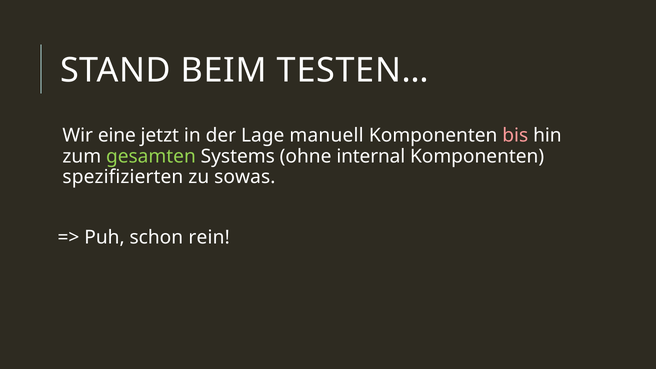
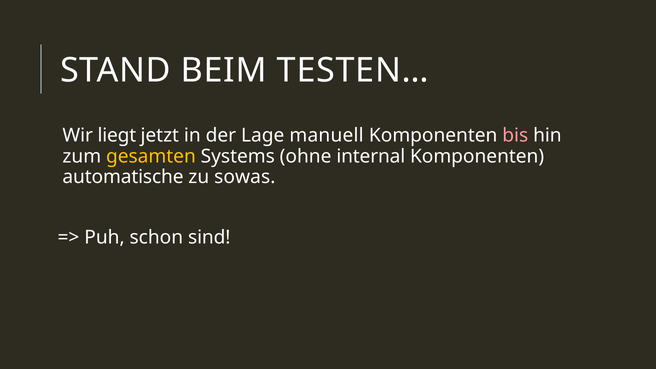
eine: eine -> liegt
gesamten colour: light green -> yellow
spezifizierten: spezifizierten -> automatische
rein: rein -> sind
